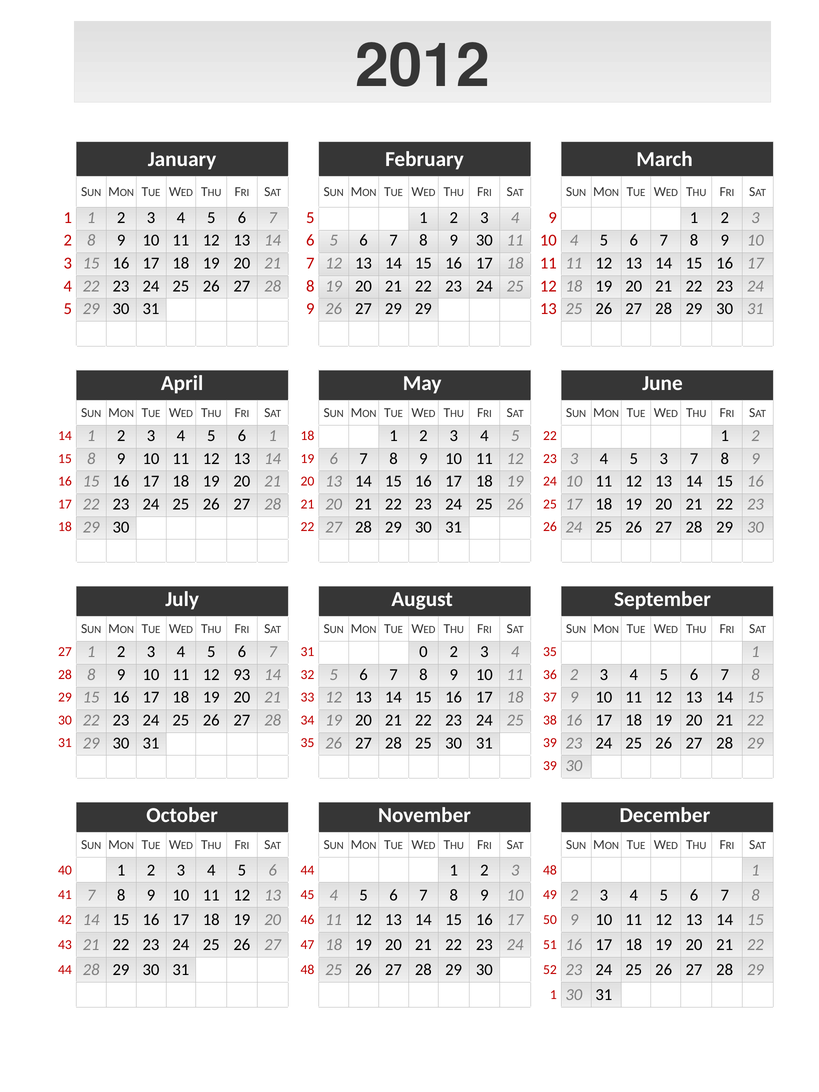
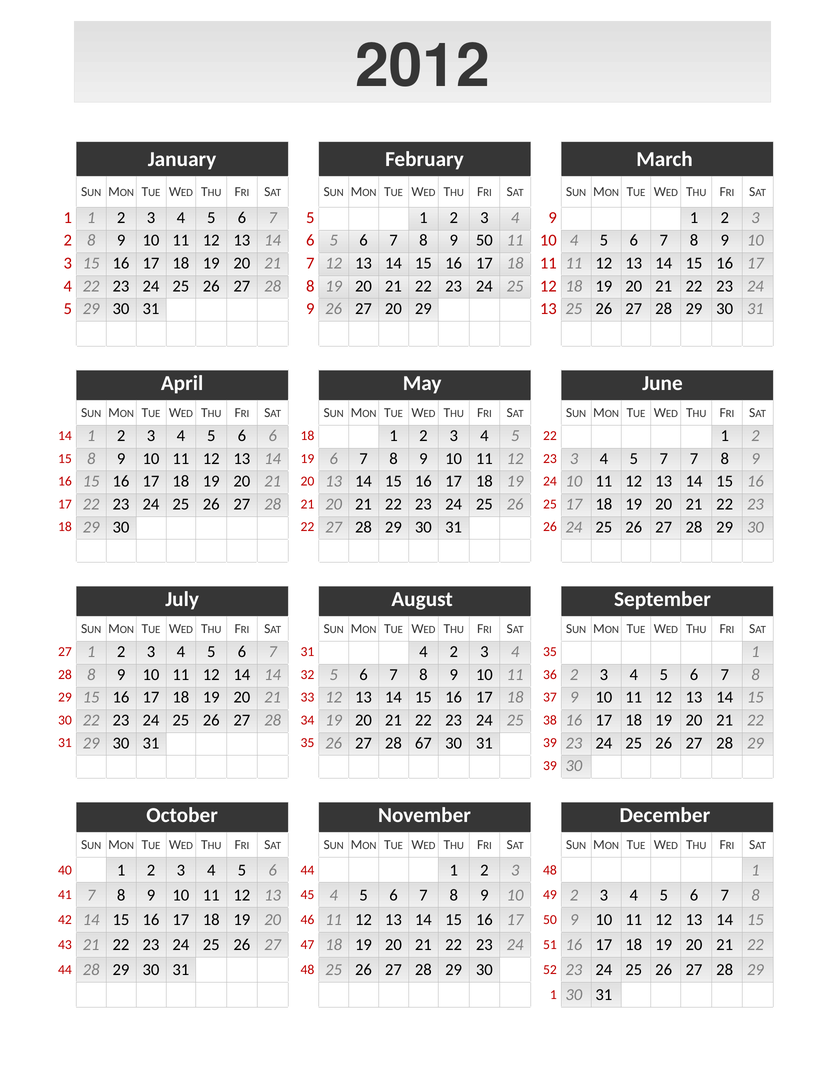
9 30: 30 -> 50
27 29: 29 -> 20
6 1: 1 -> 6
5 3: 3 -> 7
31 0: 0 -> 4
12 93: 93 -> 14
28 25: 25 -> 67
